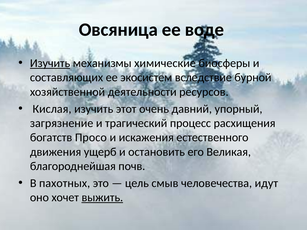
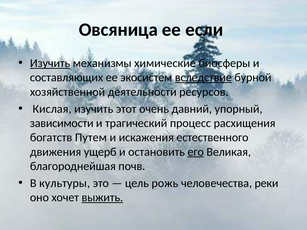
воде: воде -> если
вследствие underline: none -> present
загрязнение: загрязнение -> зависимости
Просо: Просо -> Путем
его underline: none -> present
пахотных: пахотных -> культуры
смыв: смыв -> рожь
идут: идут -> реки
